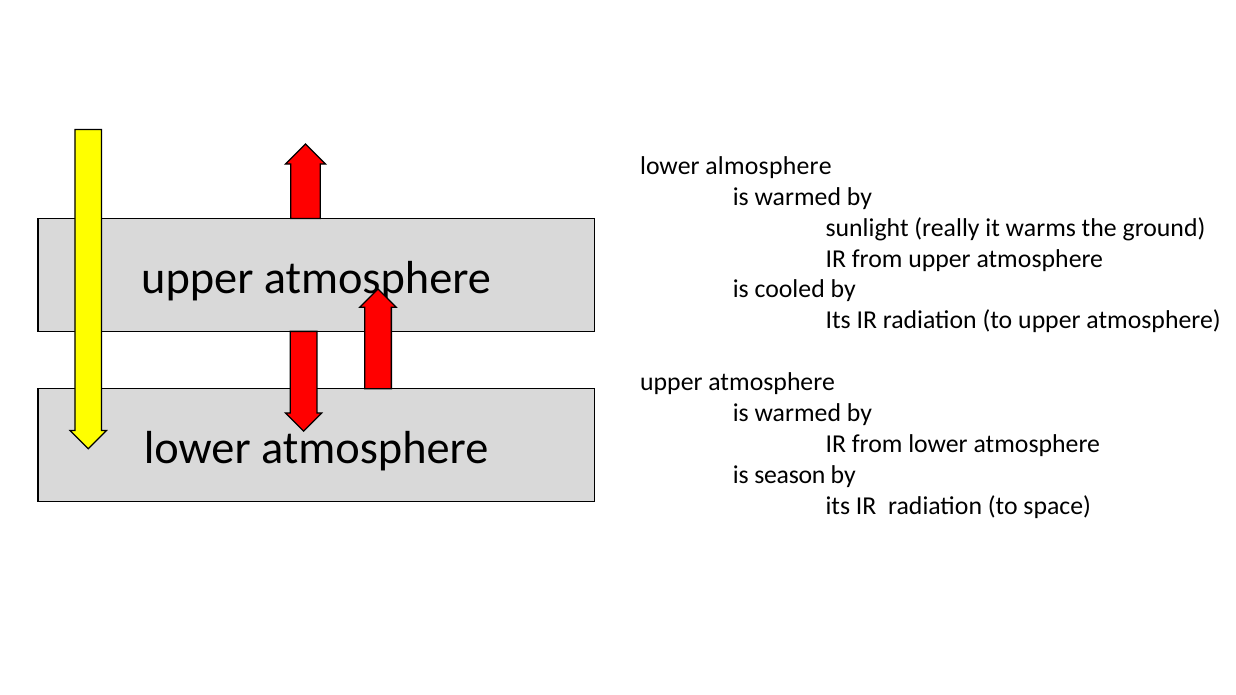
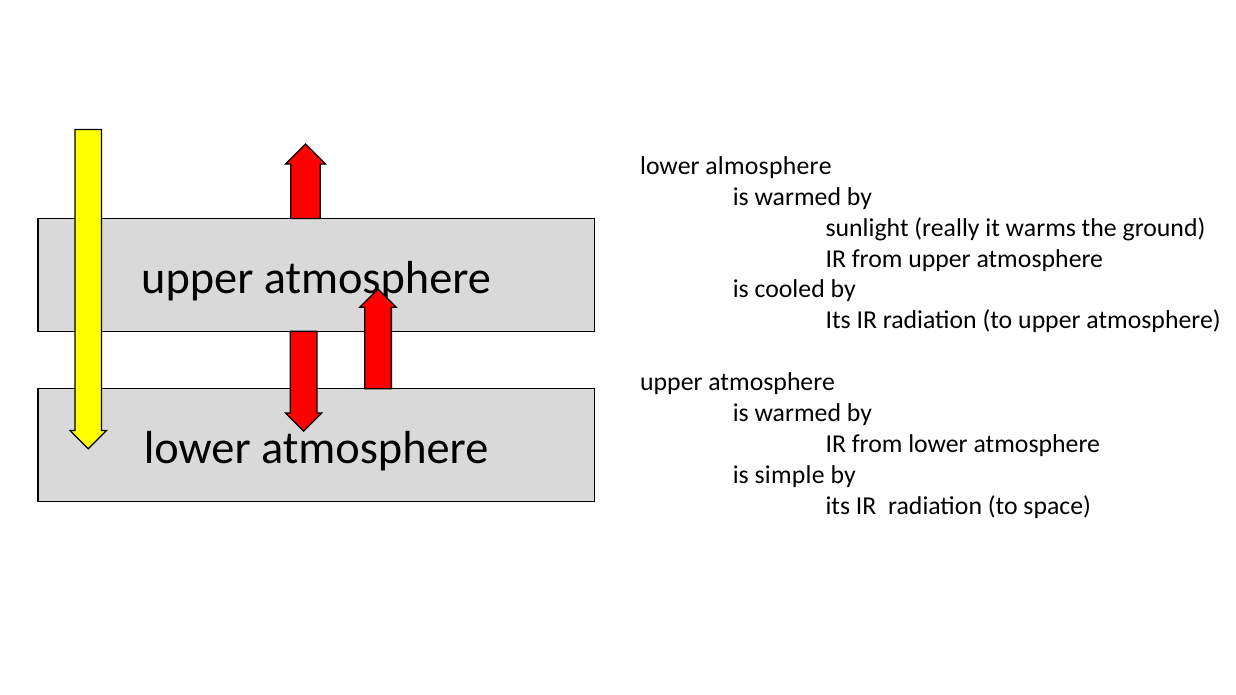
season: season -> simple
